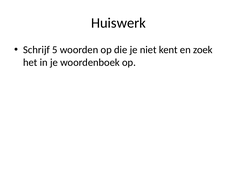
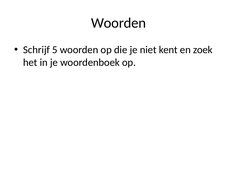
Huiswerk at (118, 23): Huiswerk -> Woorden
